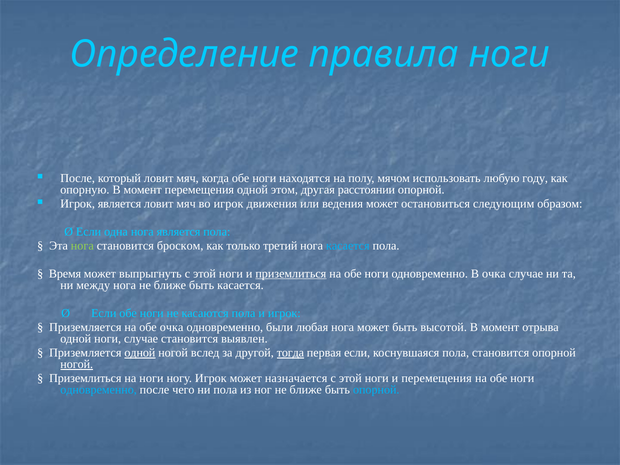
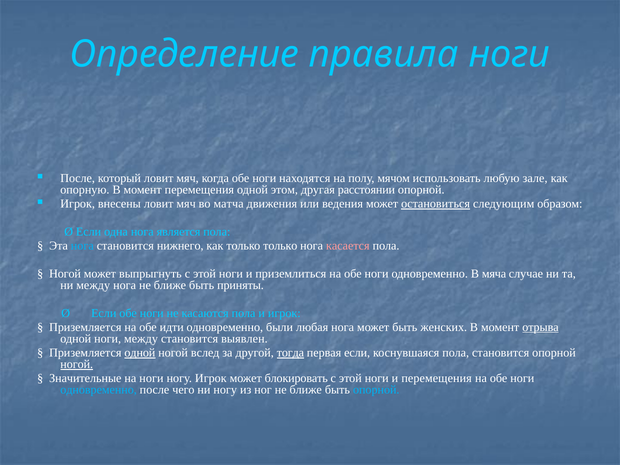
году: году -> зале
Игрок является: является -> внесены
во игрок: игрок -> матча
остановиться underline: none -> present
нога at (82, 246) colour: light green -> light blue
броском: броском -> нижнего
только третий: третий -> только
касается at (348, 246) colour: light blue -> pink
Время at (65, 274): Время -> Ногой
приземлиться at (291, 274) underline: present -> none
В очка: очка -> мяча
быть касается: касается -> приняты
обе очка: очка -> идти
высотой: высотой -> женских
отрыва underline: none -> present
ноги случае: случае -> между
Приземлиться at (85, 378): Приземлиться -> Значительные
назначается: назначается -> блокировать
ни пола: пола -> ногу
